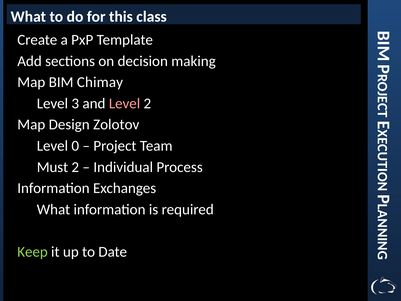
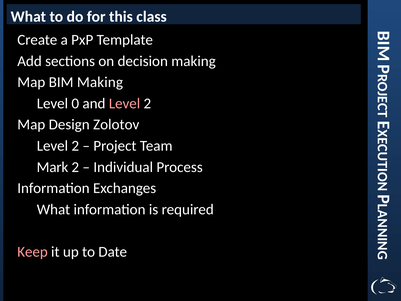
BIM Chimay: Chimay -> Making
3: 3 -> 0
0 at (75, 146): 0 -> 2
Must: Must -> Mark
Keep colour: light green -> pink
